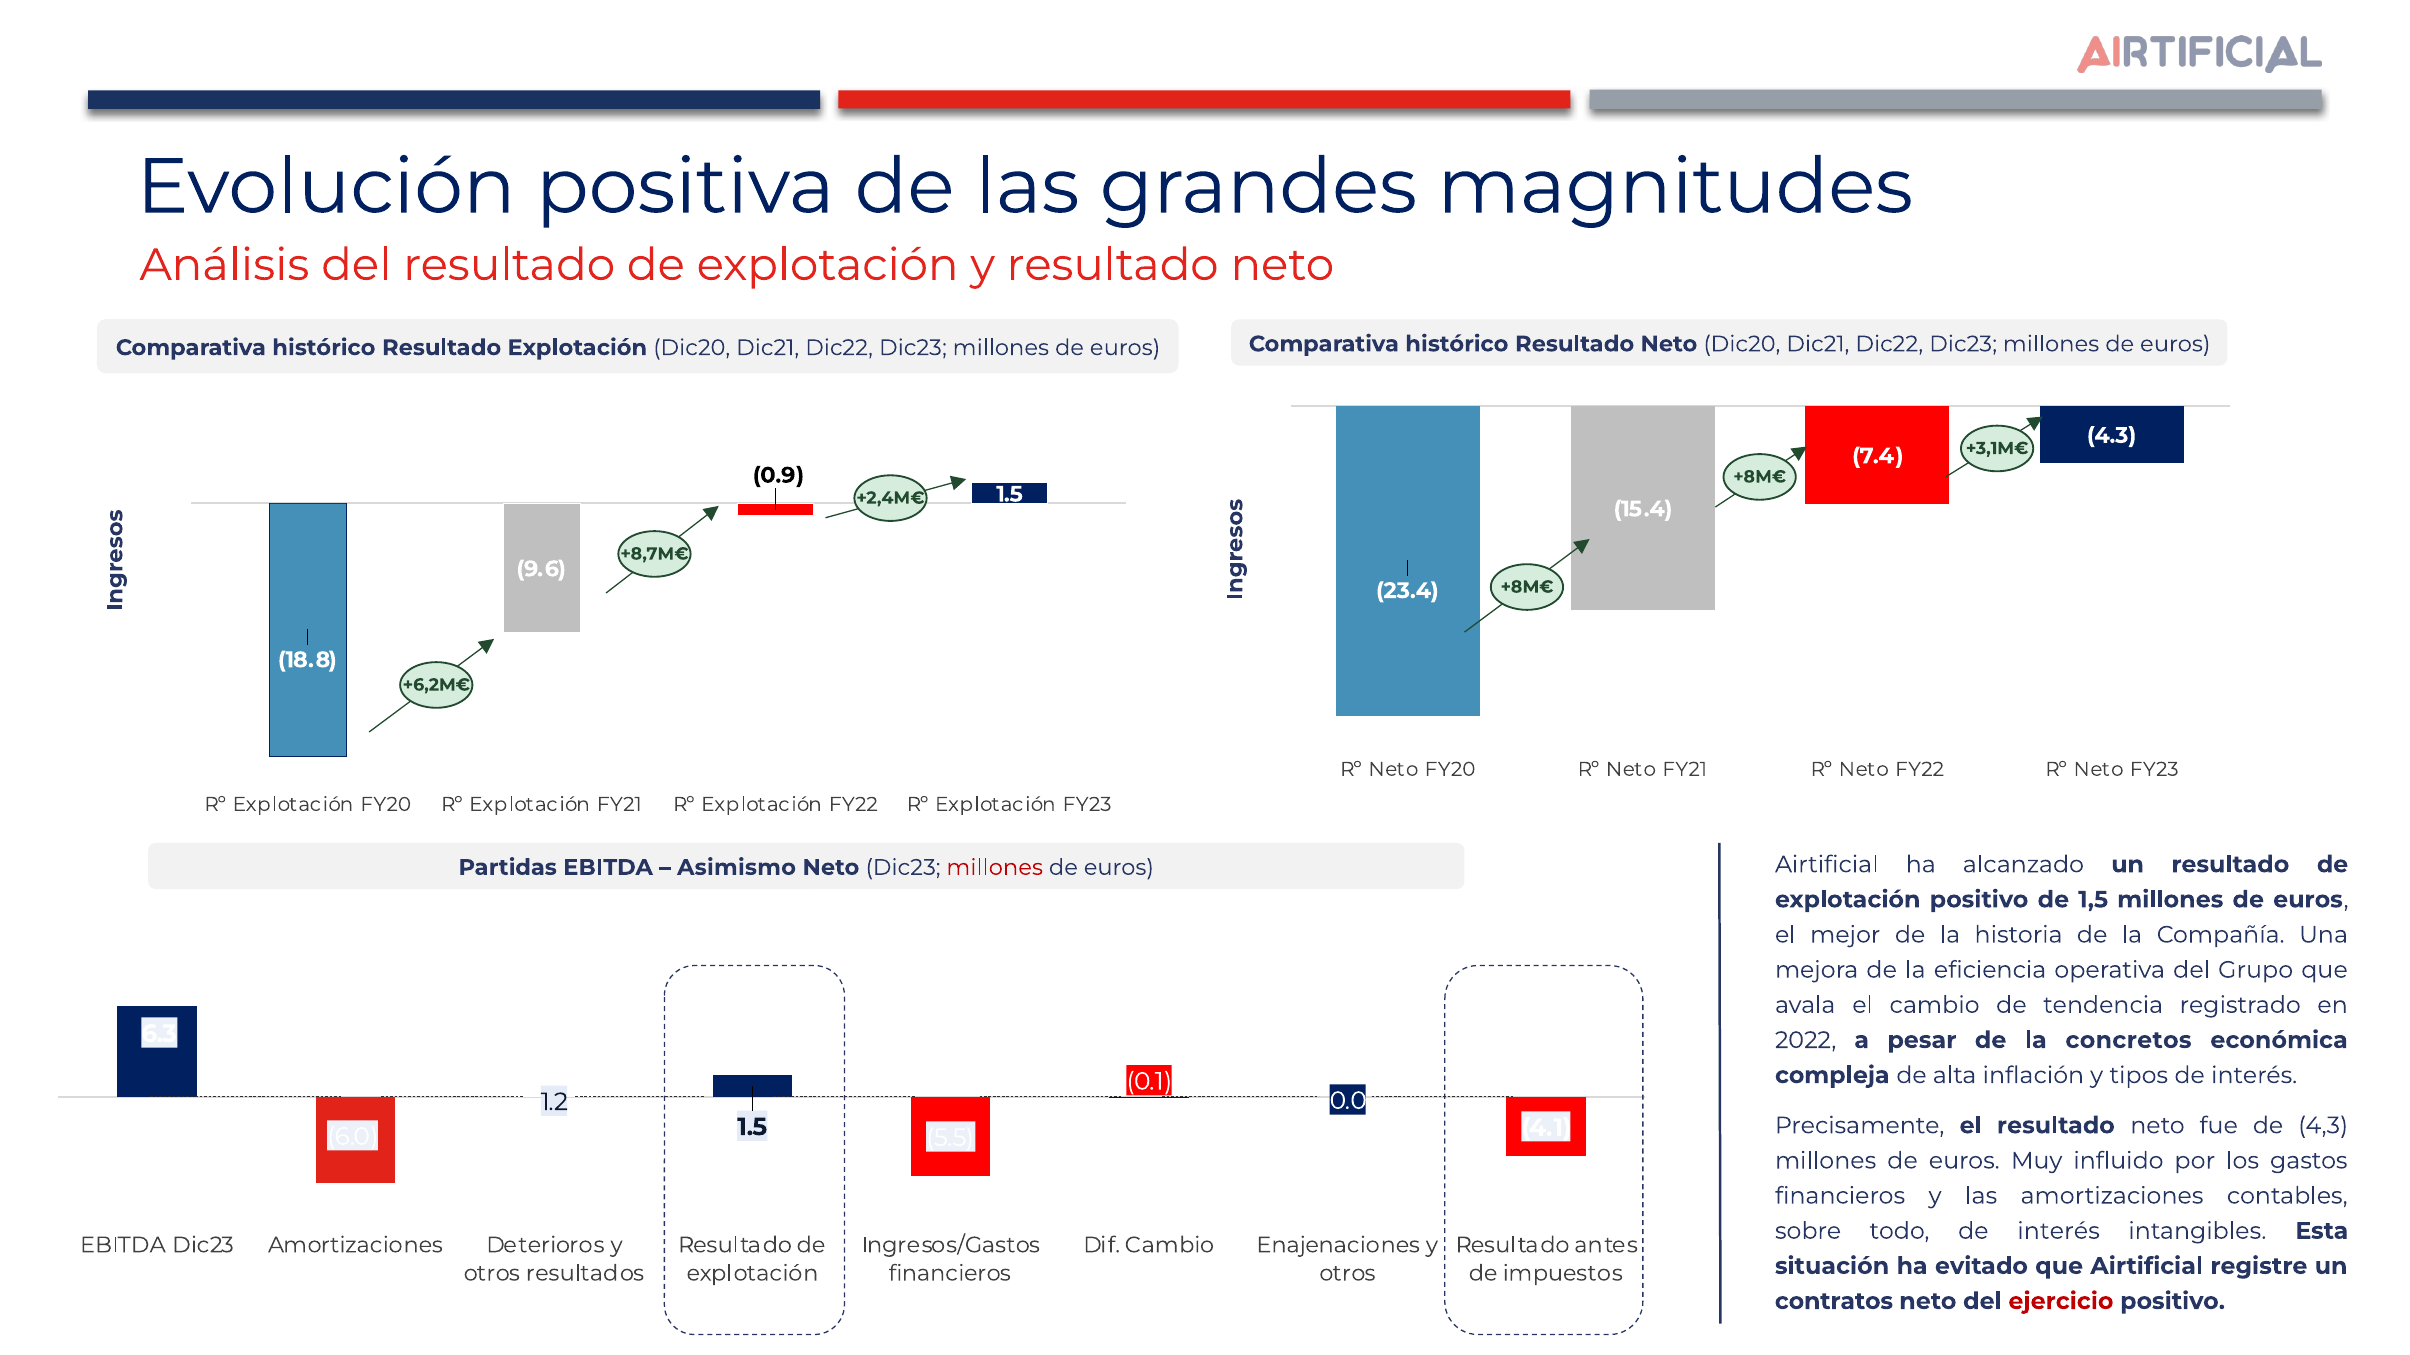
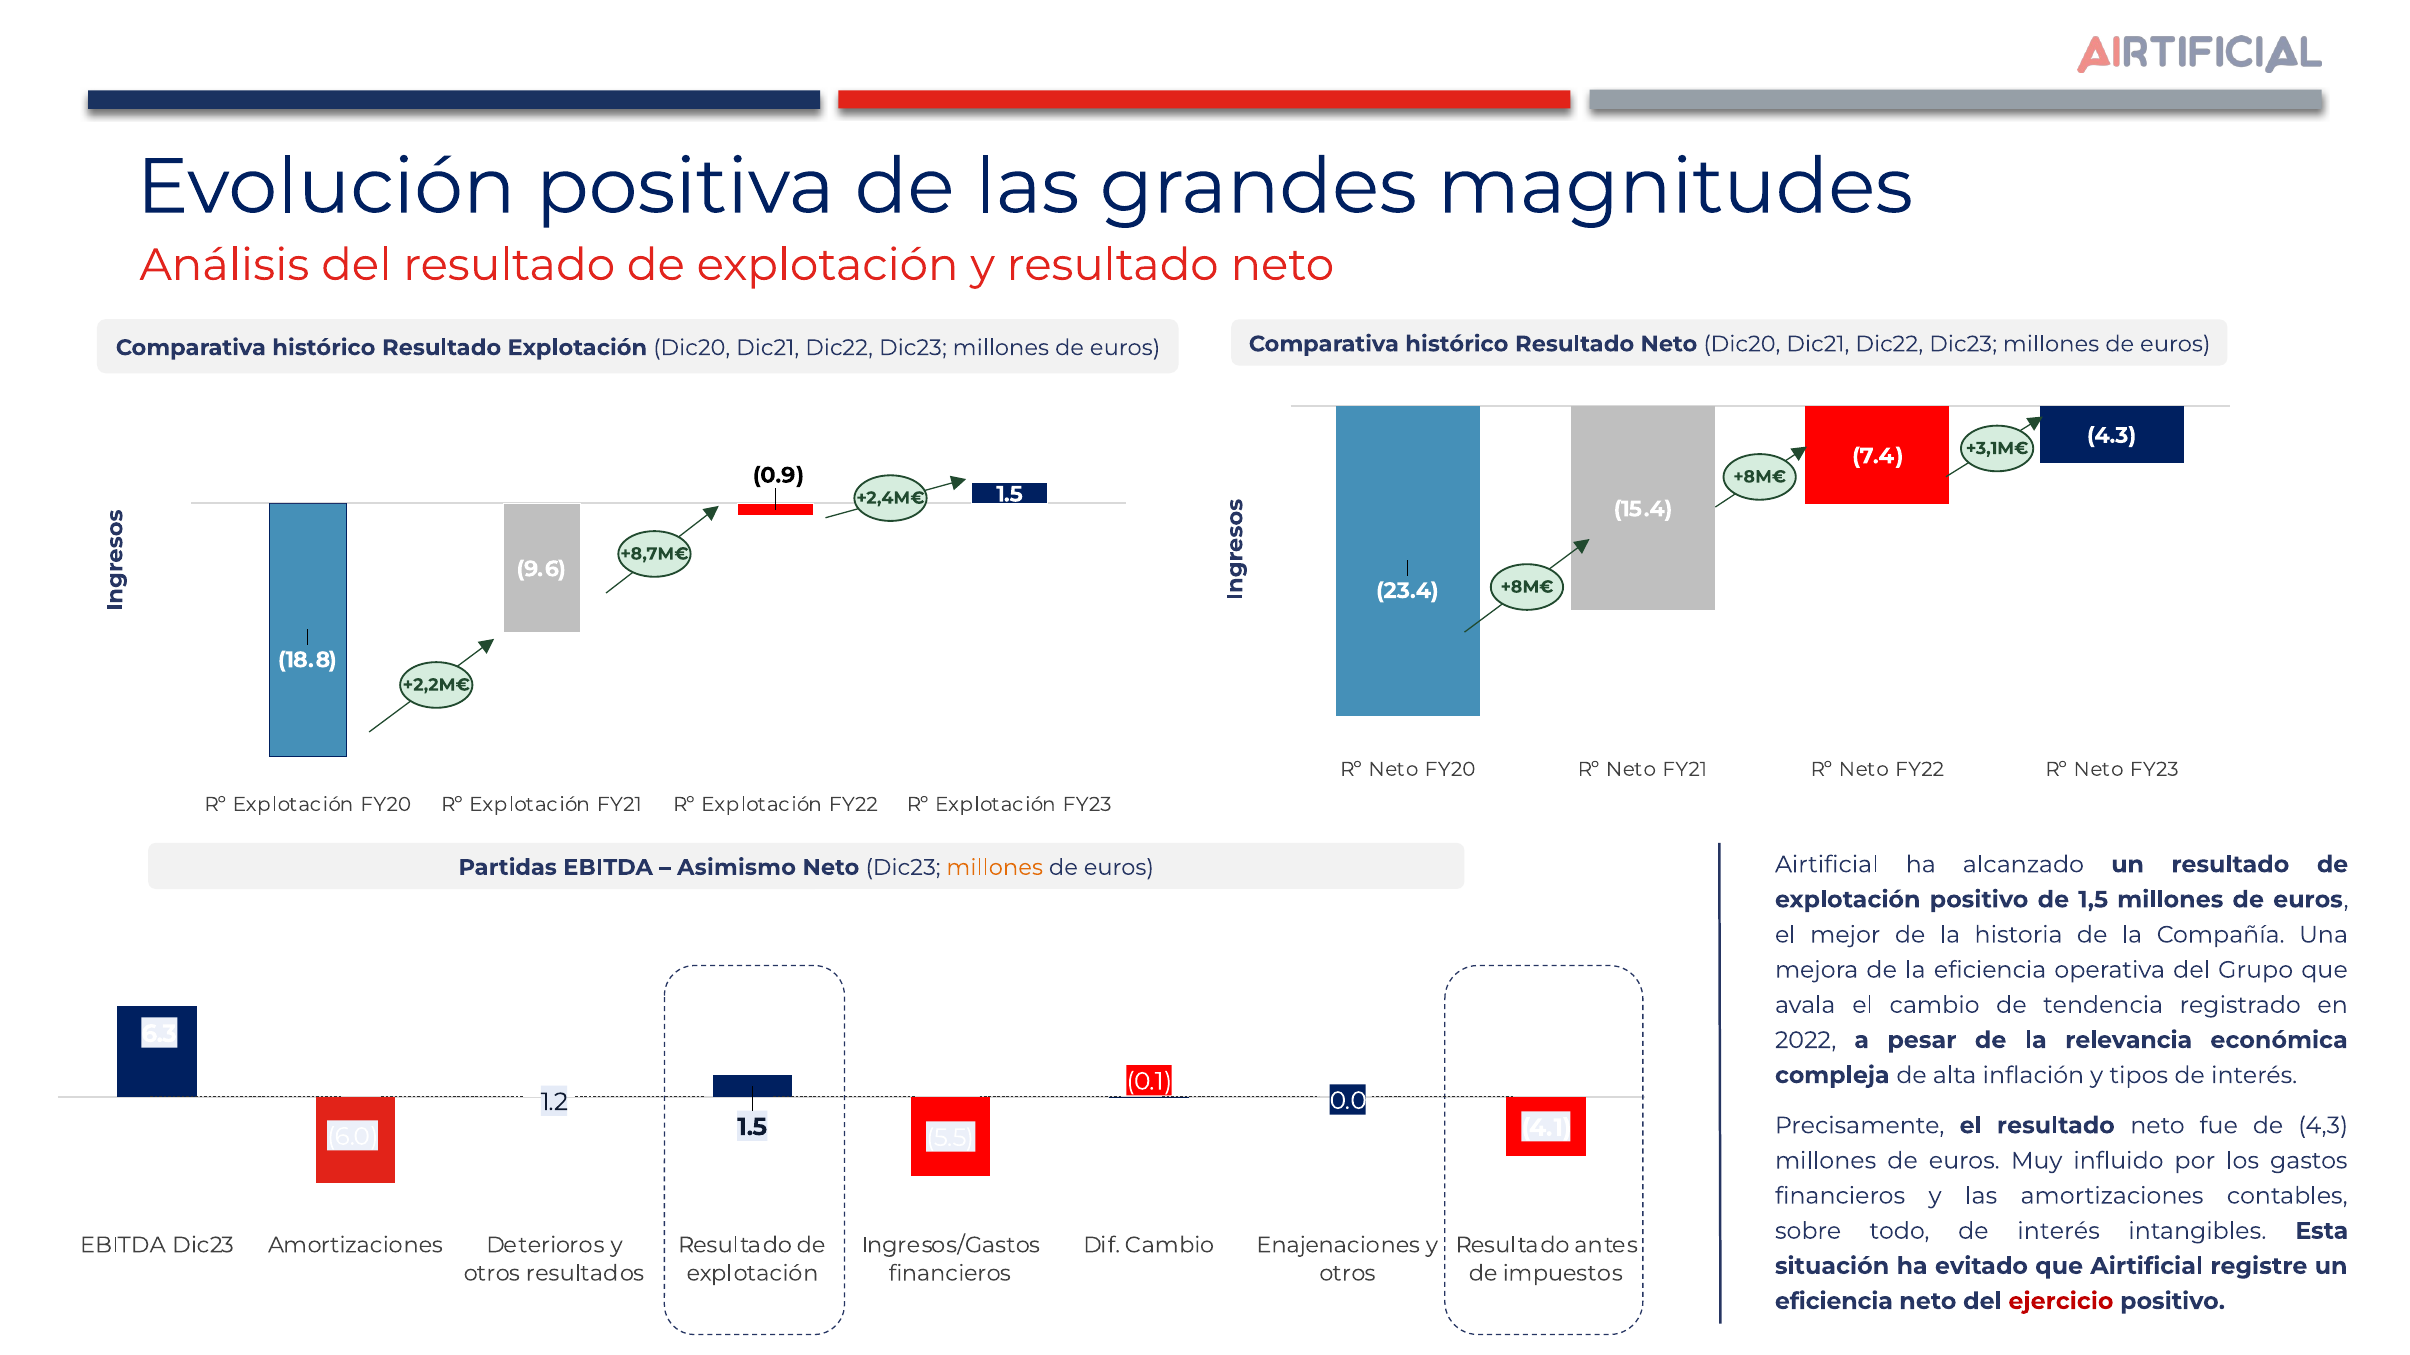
+6,2M€: +6,2M€ -> +2,2M€
millones at (995, 868) colour: red -> orange
concretos: concretos -> relevancia
contratos at (1834, 1302): contratos -> eficiencia
